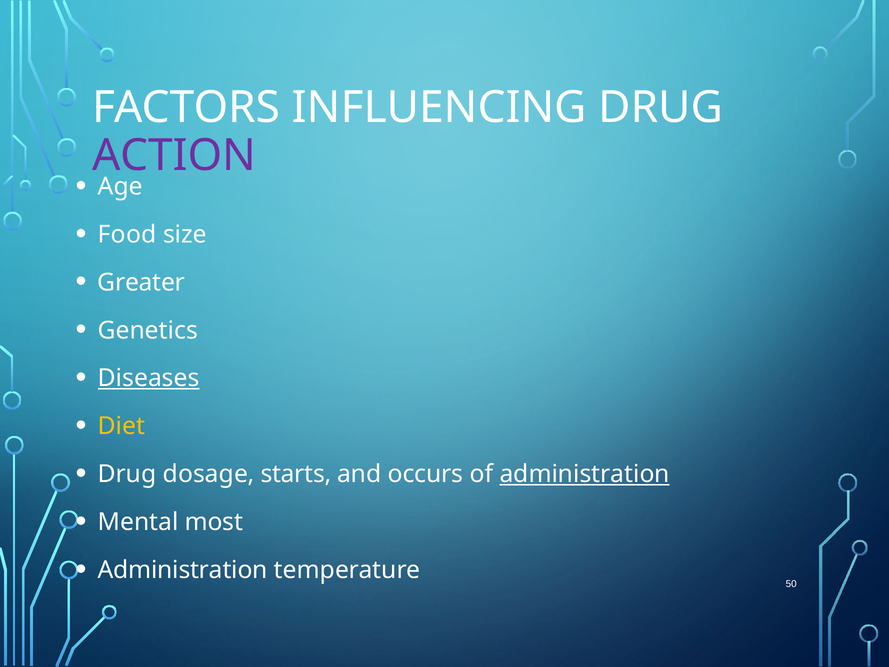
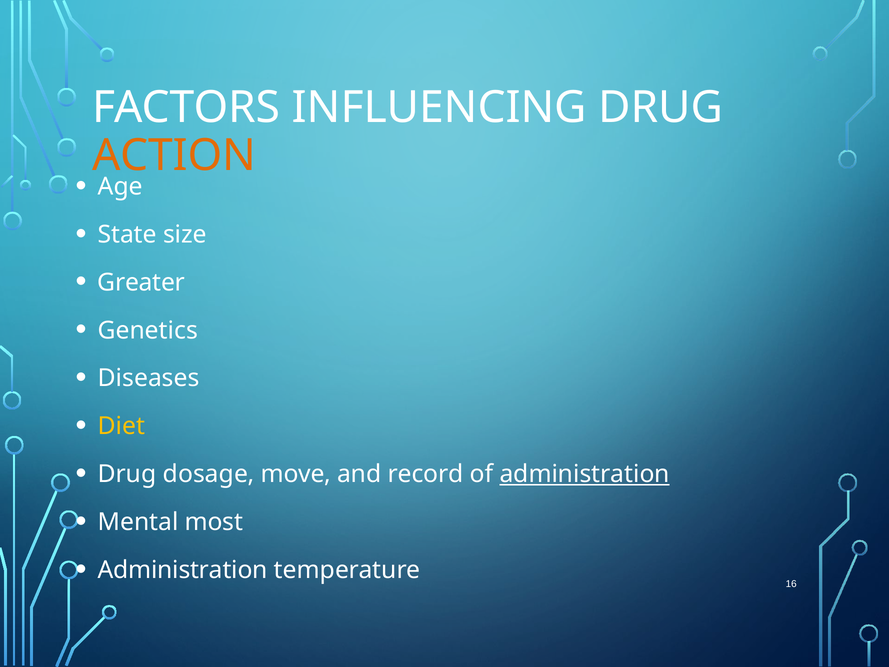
ACTION colour: purple -> orange
Food: Food -> State
Diseases underline: present -> none
starts: starts -> move
occurs: occurs -> record
50: 50 -> 16
